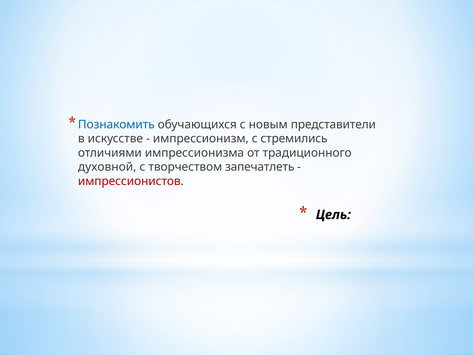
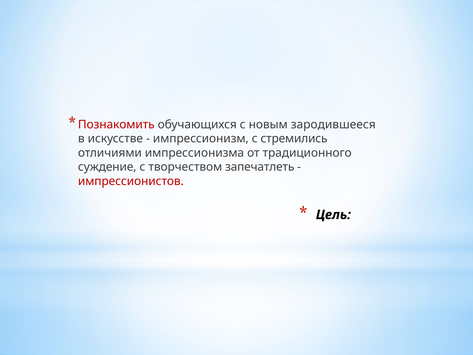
Познакомить colour: blue -> red
представители: представители -> зародившееся
духовной: духовной -> суждение
